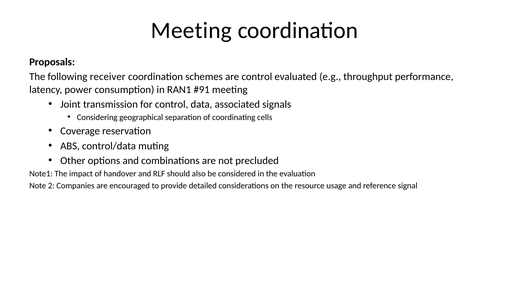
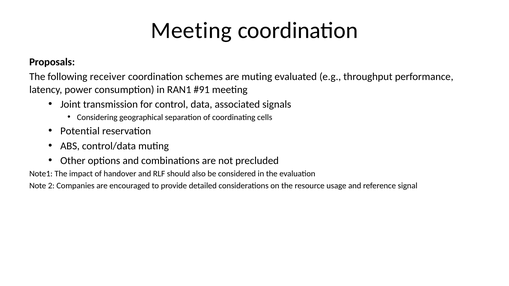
are control: control -> muting
Coverage: Coverage -> Potential
